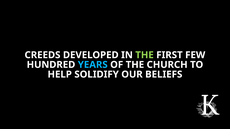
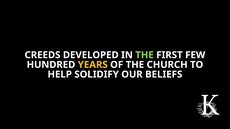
YEARS colour: light blue -> yellow
